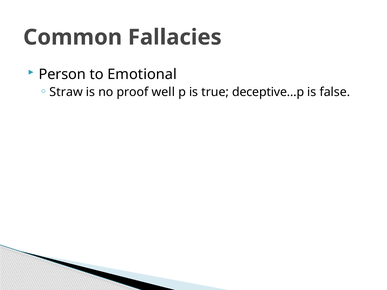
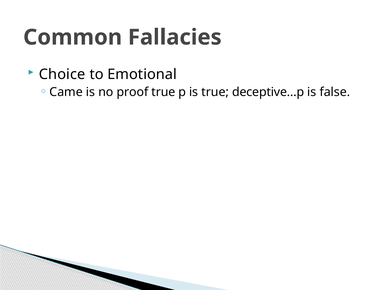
Person: Person -> Choice
Straw: Straw -> Came
proof well: well -> true
